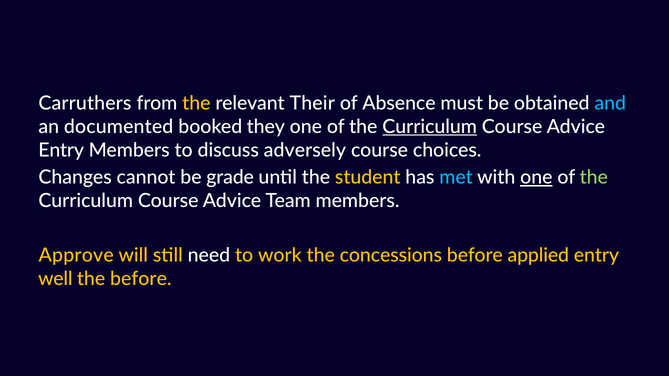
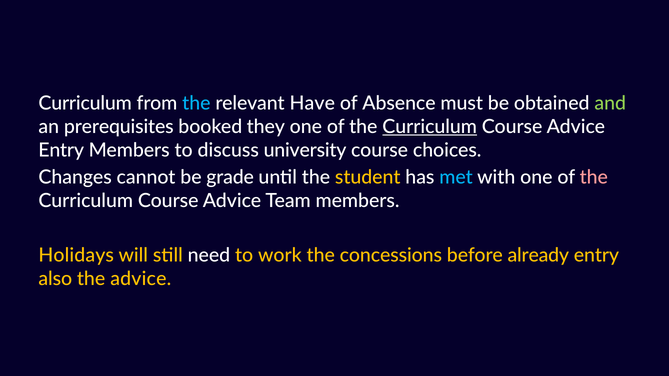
Carruthers at (85, 103): Carruthers -> Curriculum
the at (196, 103) colour: yellow -> light blue
Their: Their -> Have
and colour: light blue -> light green
documented: documented -> prerequisites
adversely: adversely -> university
one at (536, 178) underline: present -> none
the at (594, 178) colour: light green -> pink
Approve: Approve -> Holidays
applied: applied -> already
well: well -> also
the before: before -> advice
